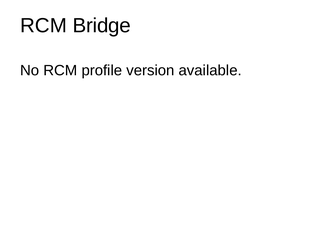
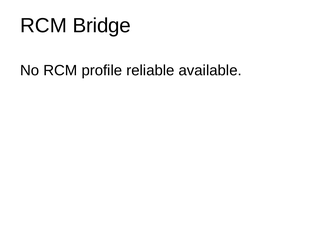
version: version -> reliable
